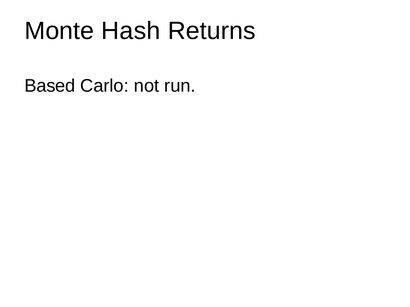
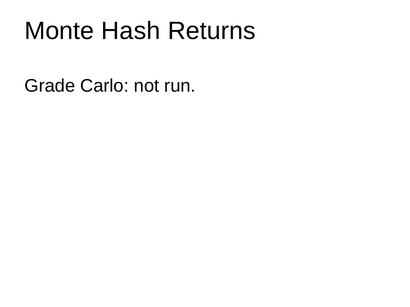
Based: Based -> Grade
